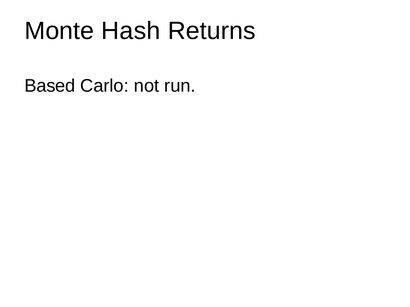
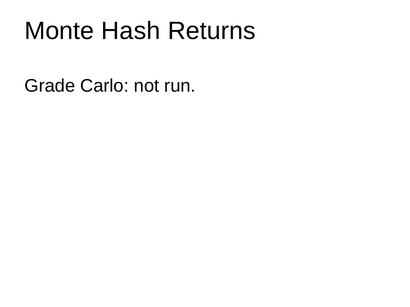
Based: Based -> Grade
